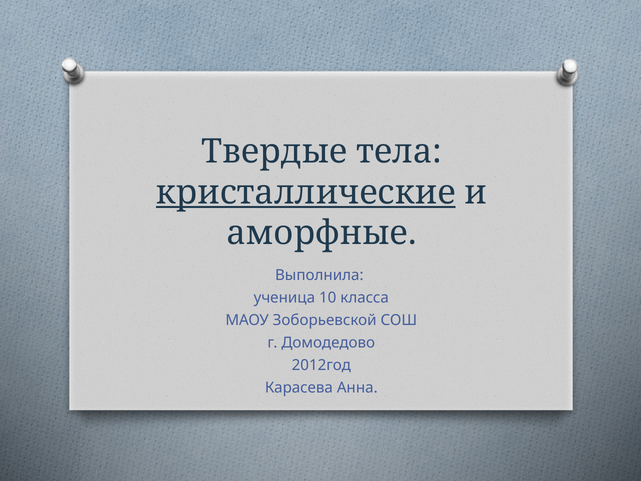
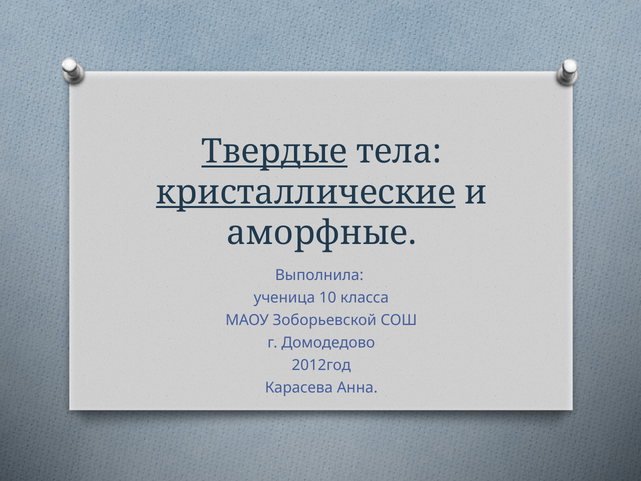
Твердые underline: none -> present
